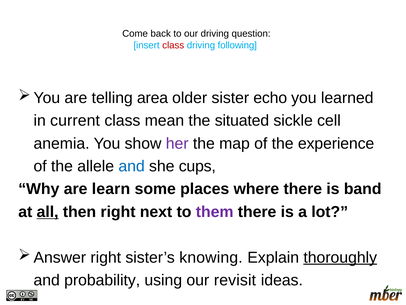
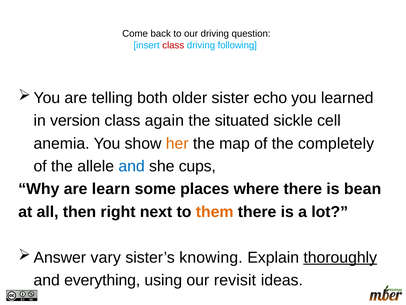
area: area -> both
current: current -> version
mean: mean -> again
her colour: purple -> orange
experience: experience -> completely
band: band -> bean
all underline: present -> none
them colour: purple -> orange
right at (106, 257): right -> vary
probability: probability -> everything
